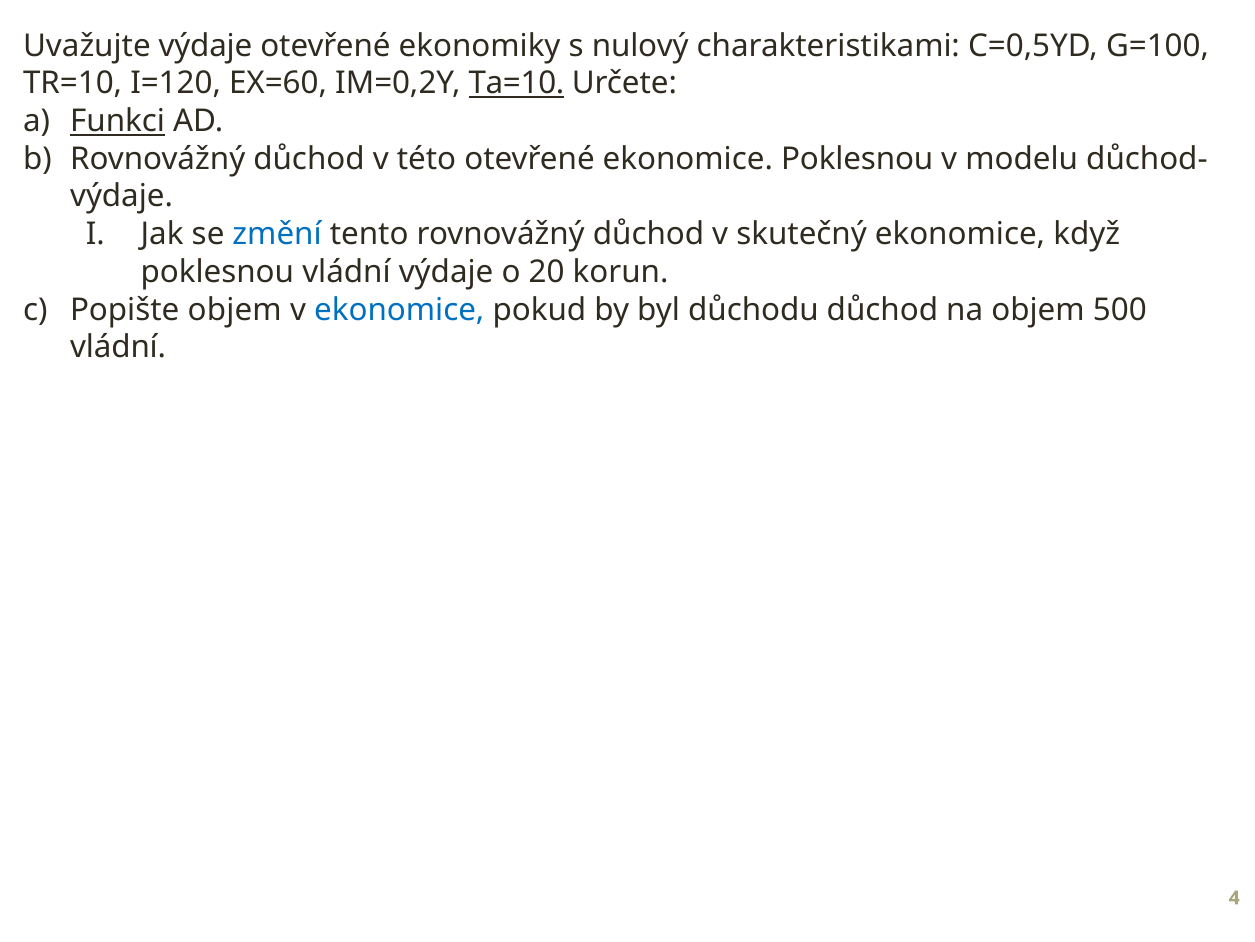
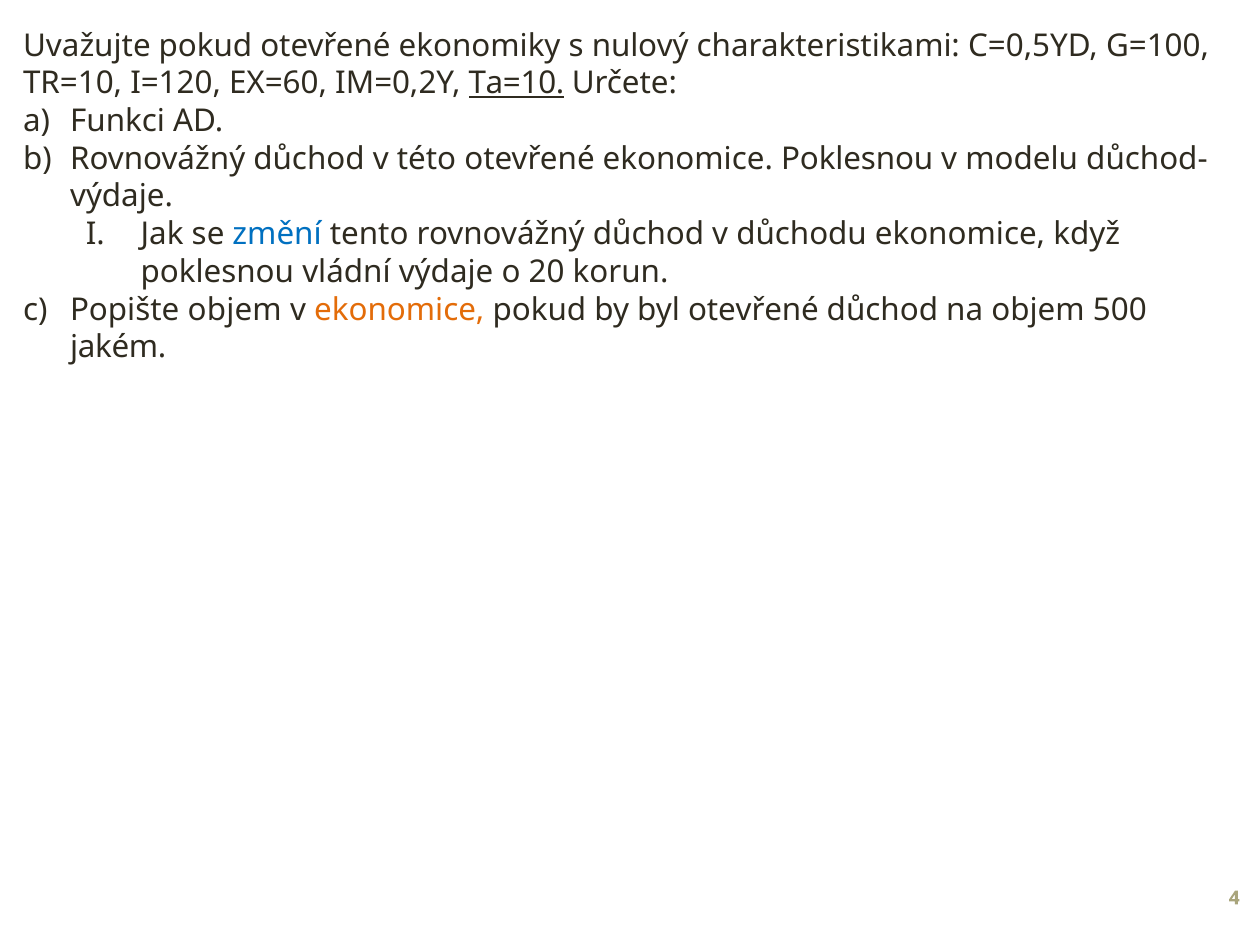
Uvažujte výdaje: výdaje -> pokud
Funkci underline: present -> none
skutečný: skutečný -> důchodu
ekonomice at (399, 309) colour: blue -> orange
byl důchodu: důchodu -> otevřené
vládní at (118, 347): vládní -> jakém
